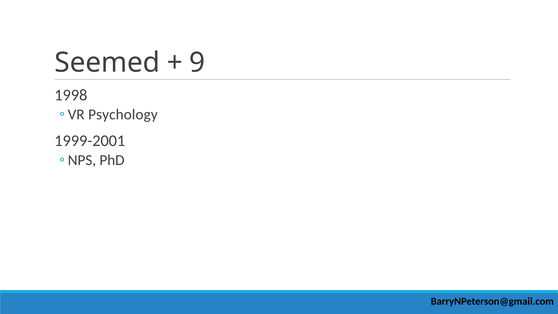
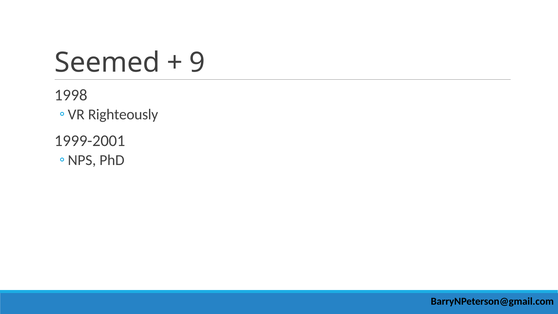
Psychology: Psychology -> Righteously
